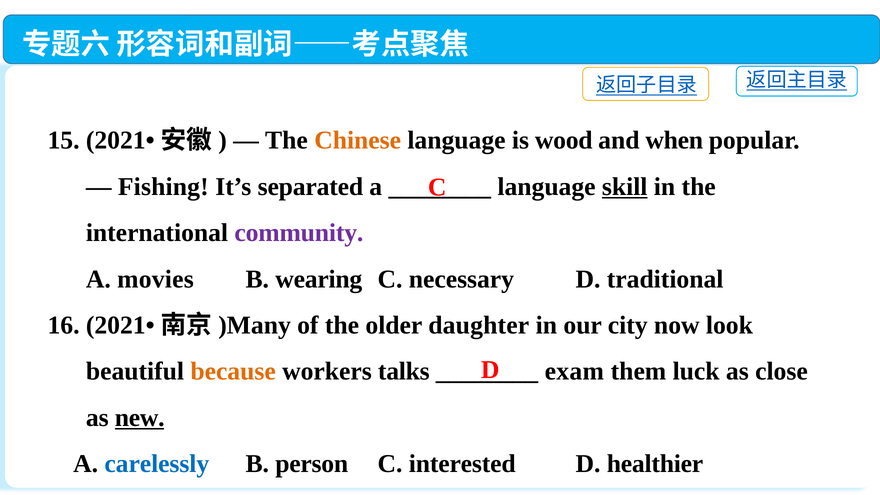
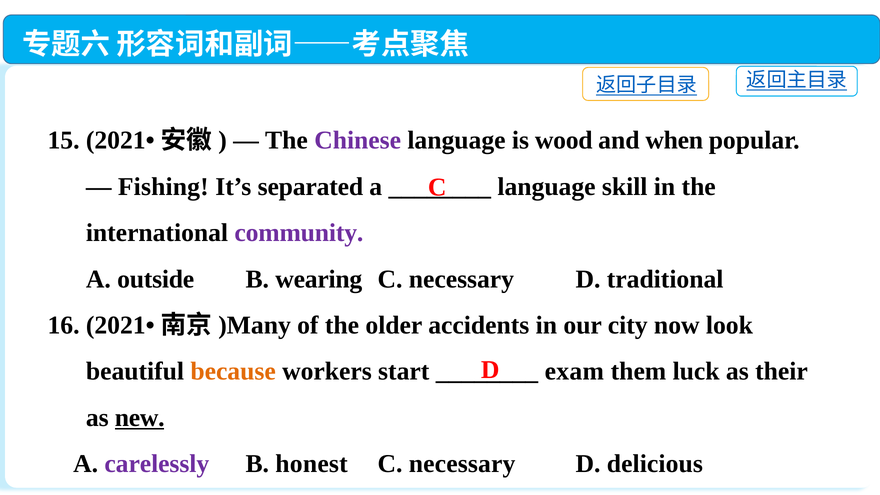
Chinese colour: orange -> purple
skill underline: present -> none
movies: movies -> outside
daughter: daughter -> accidents
talks: talks -> start
close: close -> their
carelessly colour: blue -> purple
person: person -> honest
interested at (462, 464): interested -> necessary
healthier: healthier -> delicious
